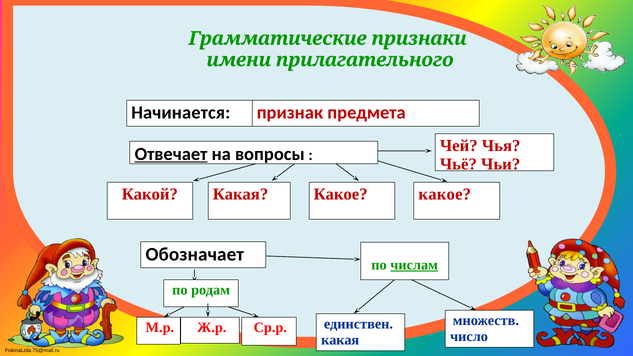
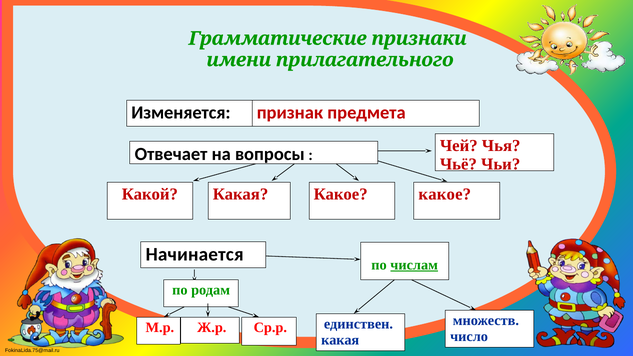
Начинается: Начинается -> Изменяется
Отвечает underline: present -> none
Обозначает: Обозначает -> Начинается
